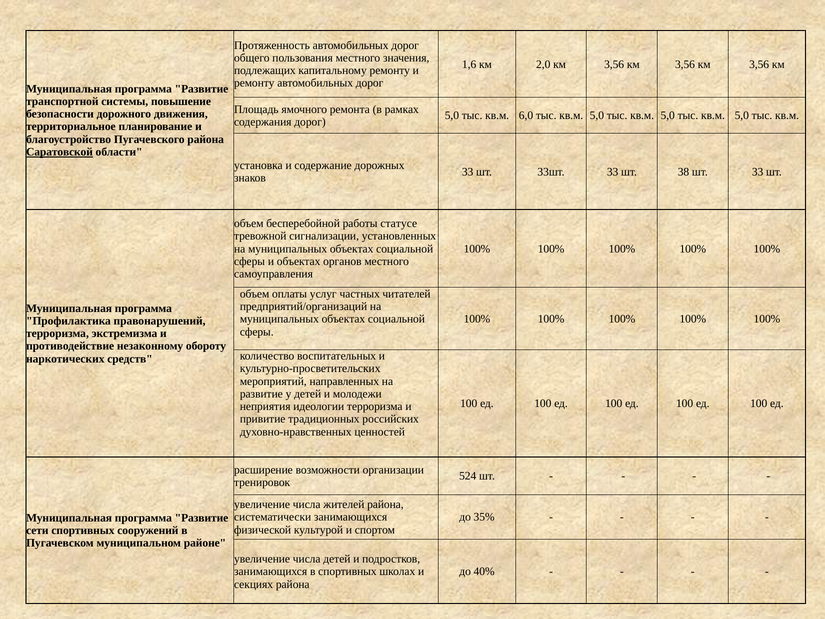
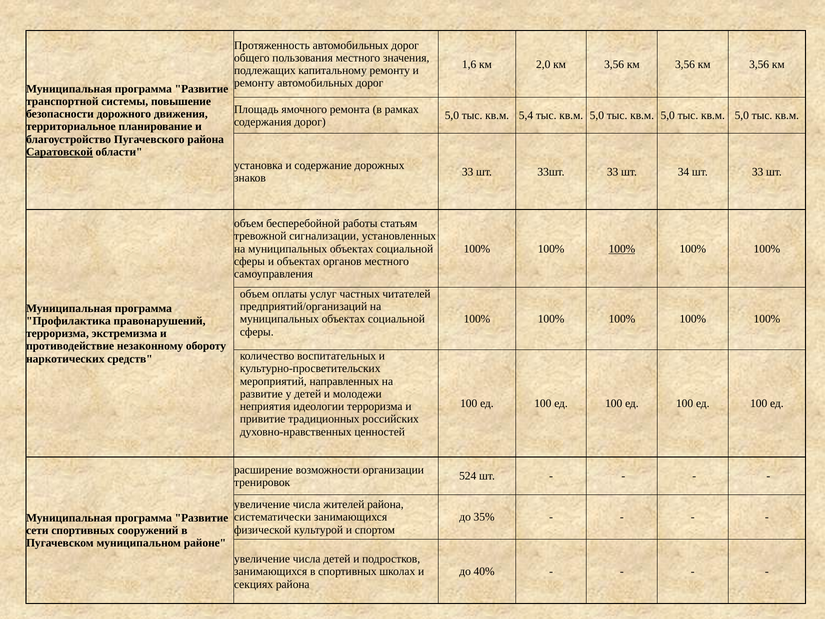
6,0: 6,0 -> 5,4
38: 38 -> 34
статусе: статусе -> статьям
100% at (622, 249) underline: none -> present
